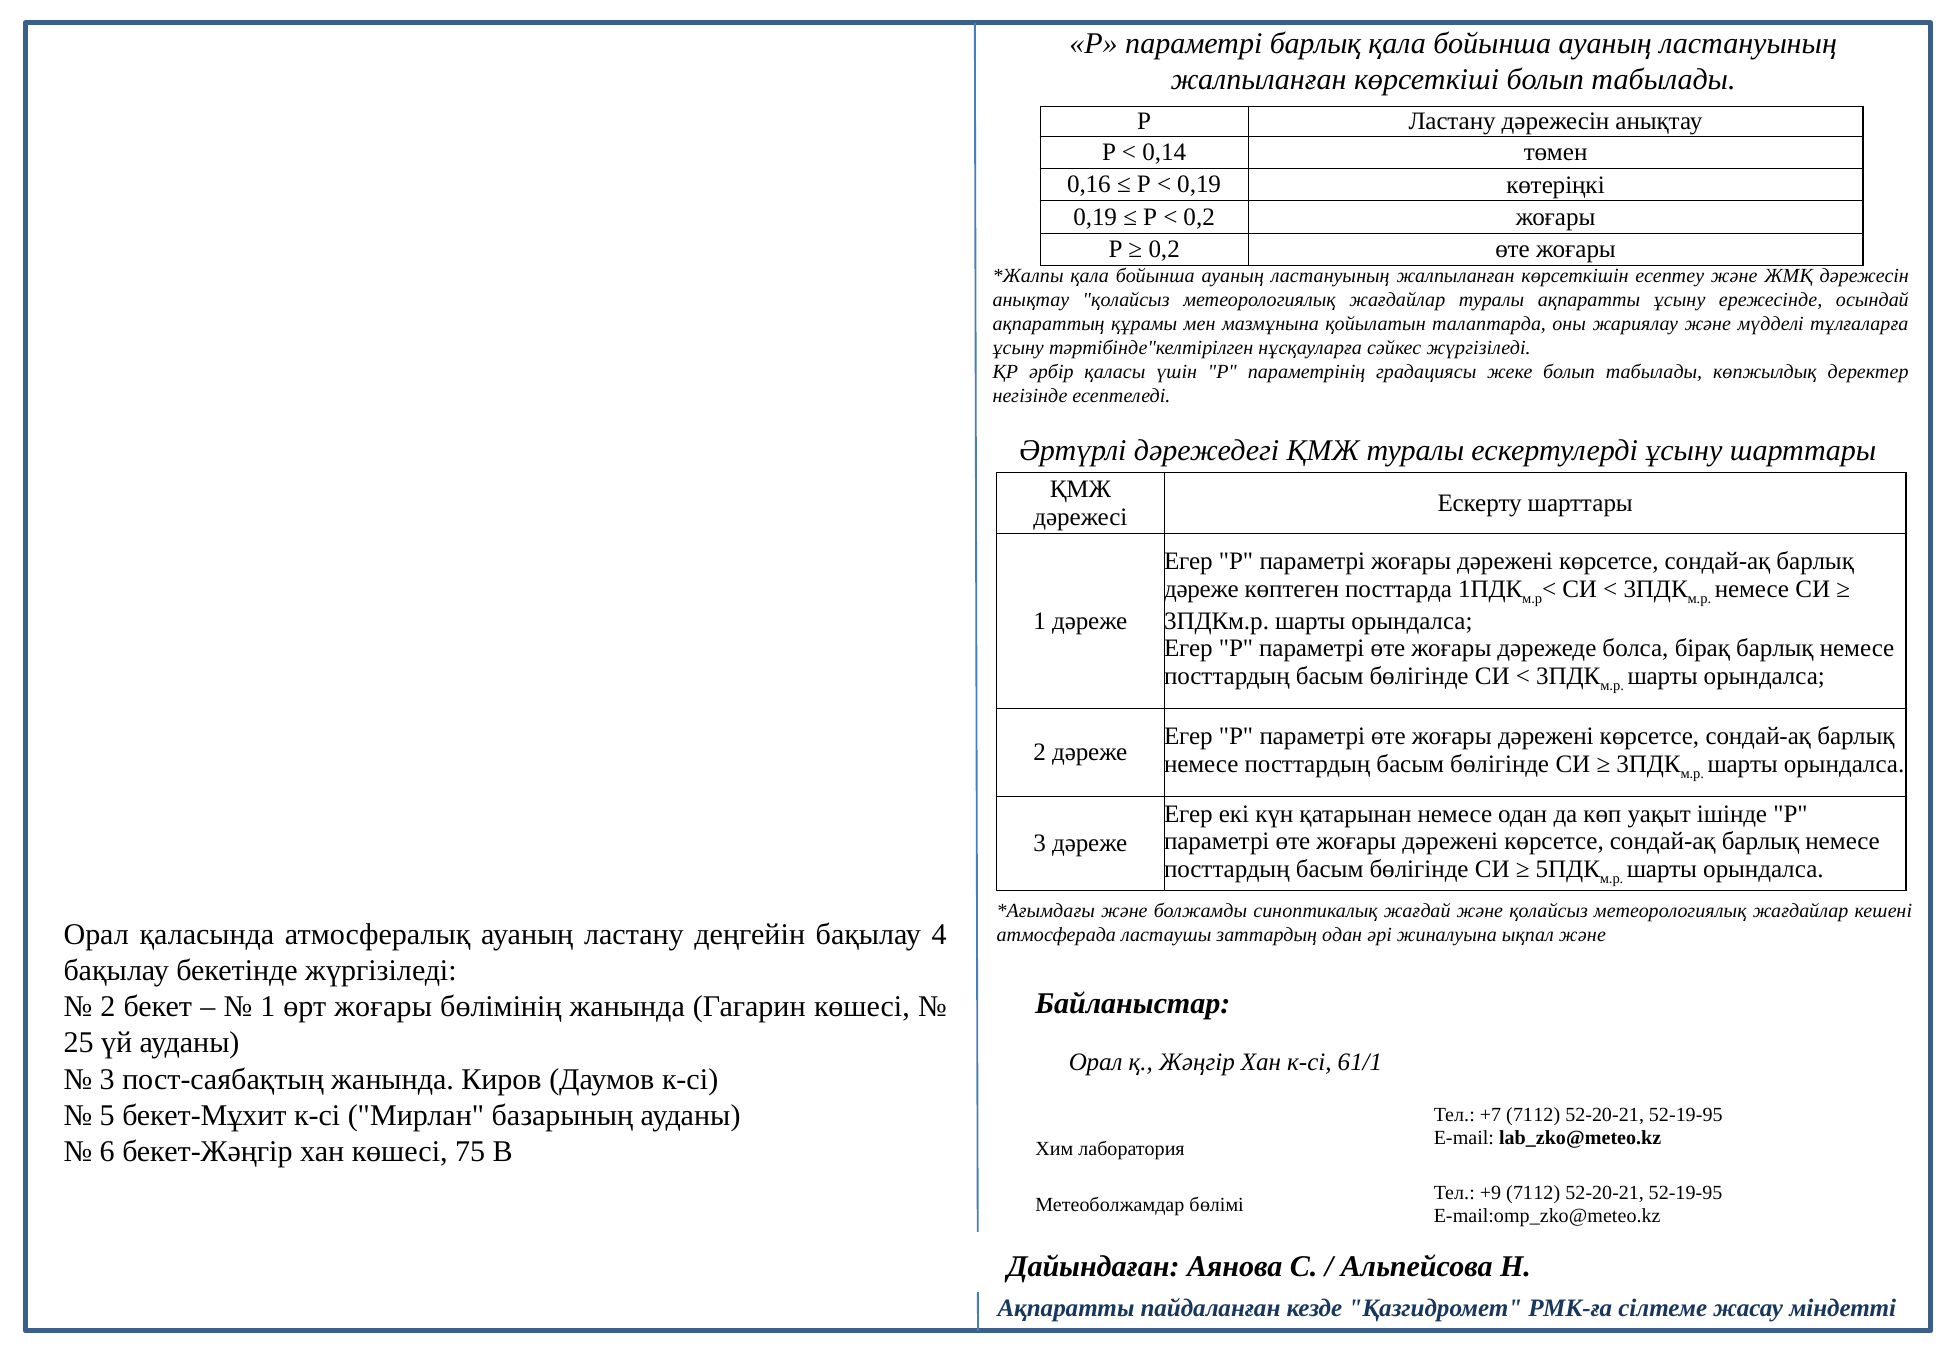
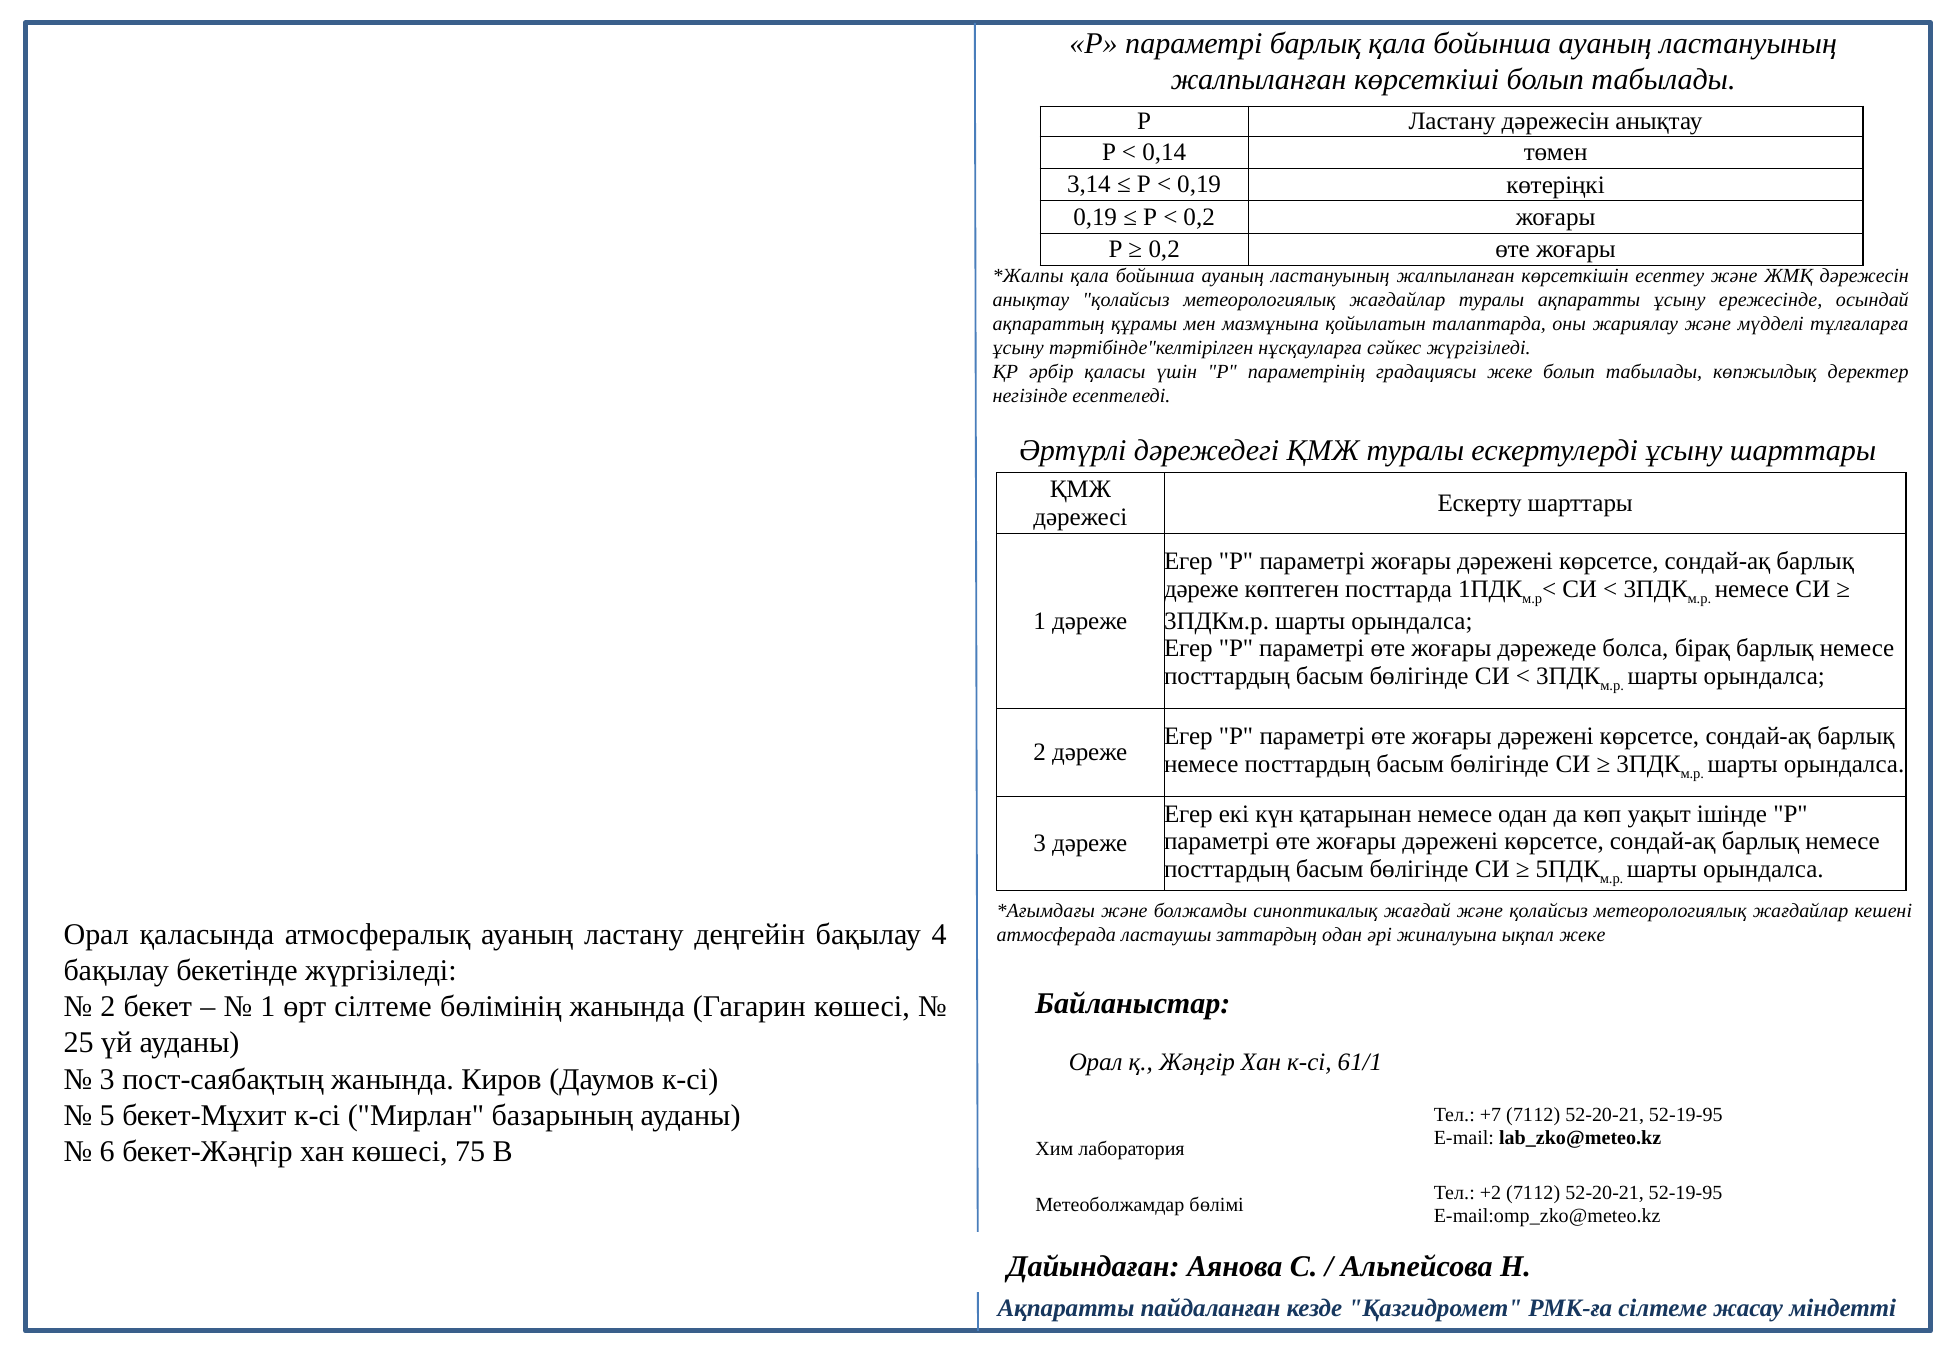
0,16: 0,16 -> 3,14
ықпал және: және -> жеке
өрт жоғары: жоғары -> сілтеме
+9: +9 -> +2
